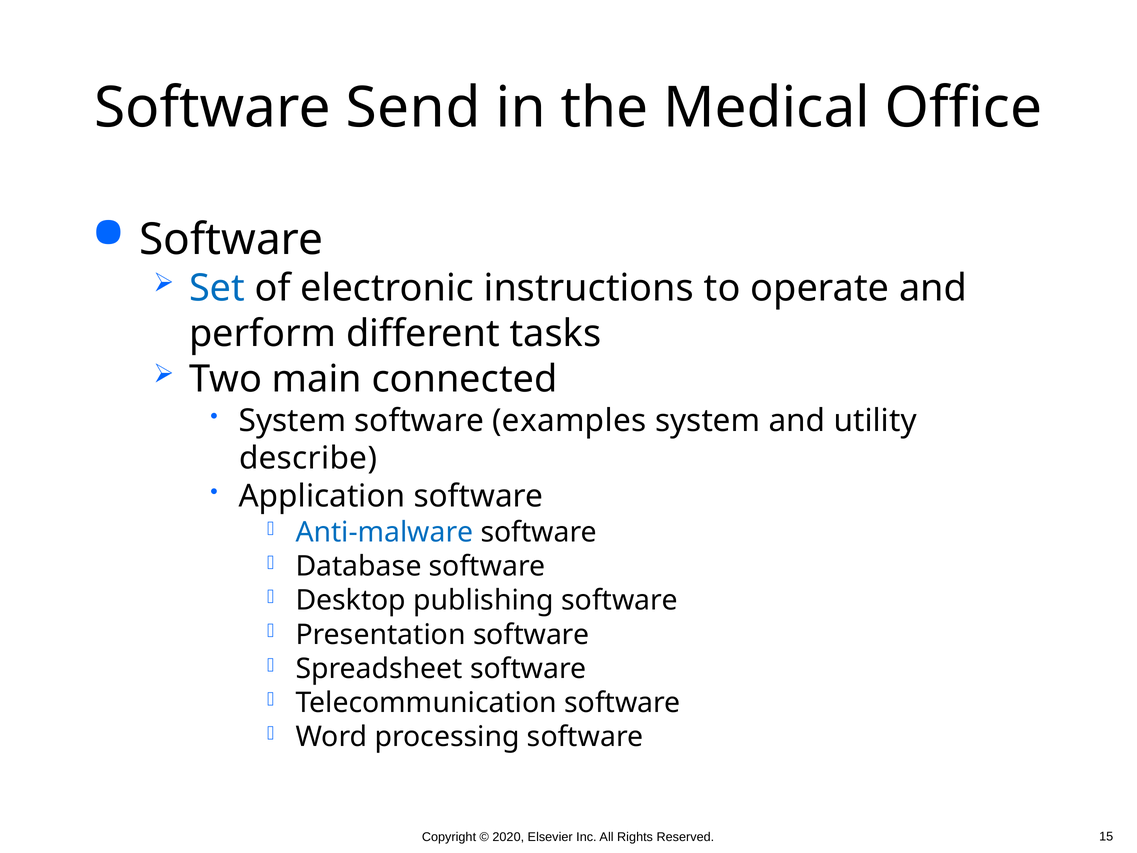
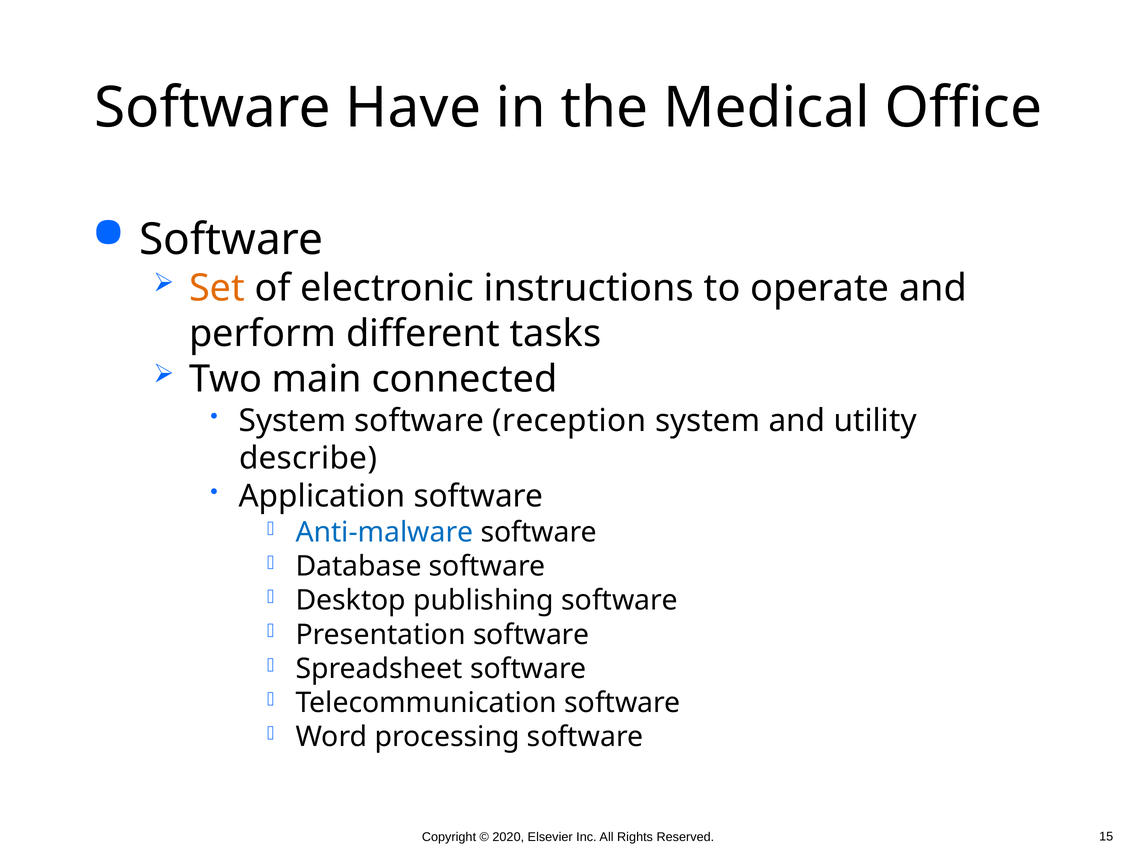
Send: Send -> Have
Set colour: blue -> orange
examples: examples -> reception
